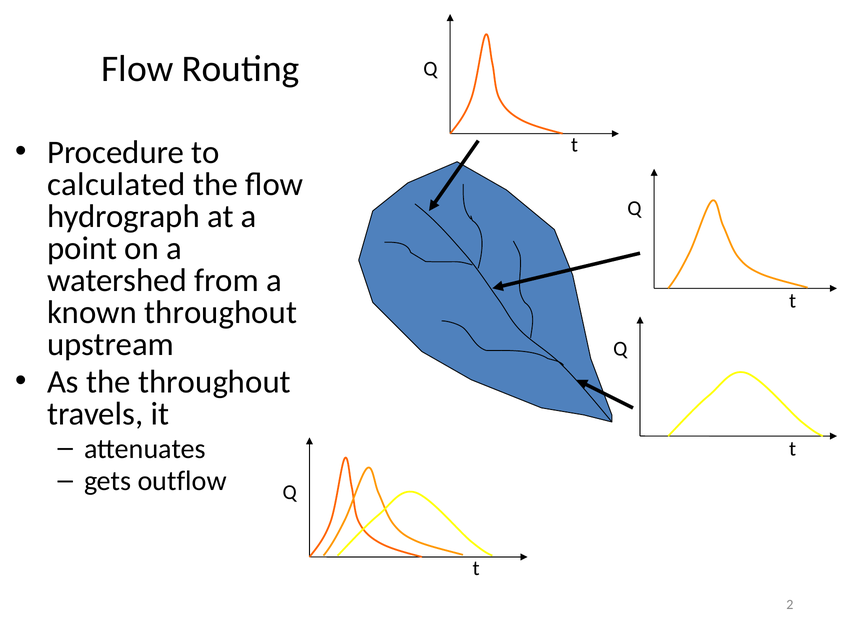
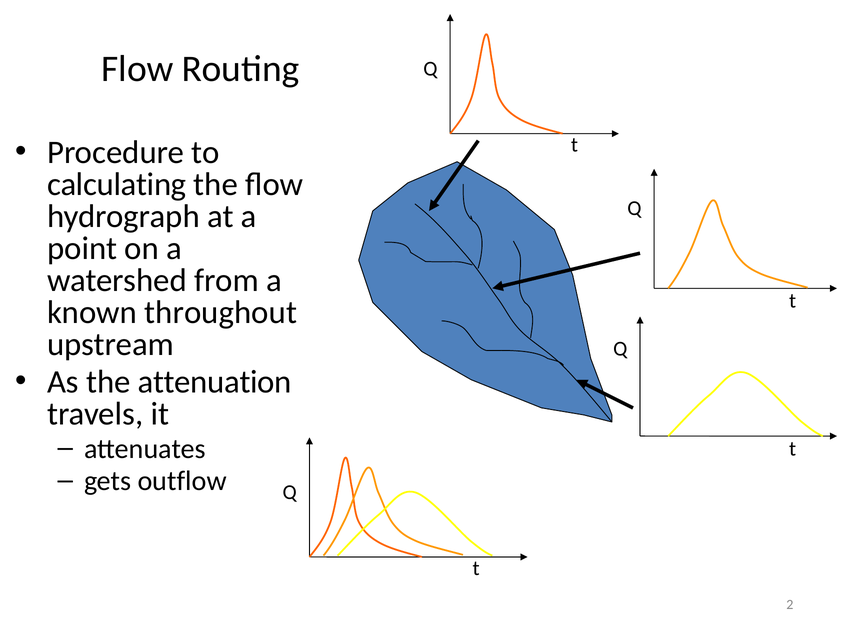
calculated: calculated -> calculating
the throughout: throughout -> attenuation
